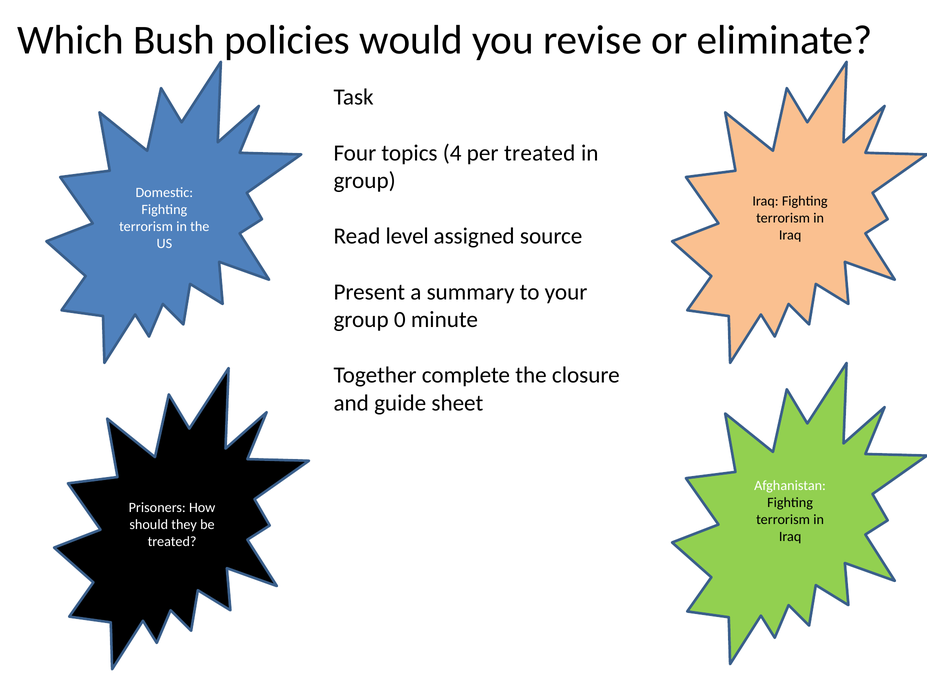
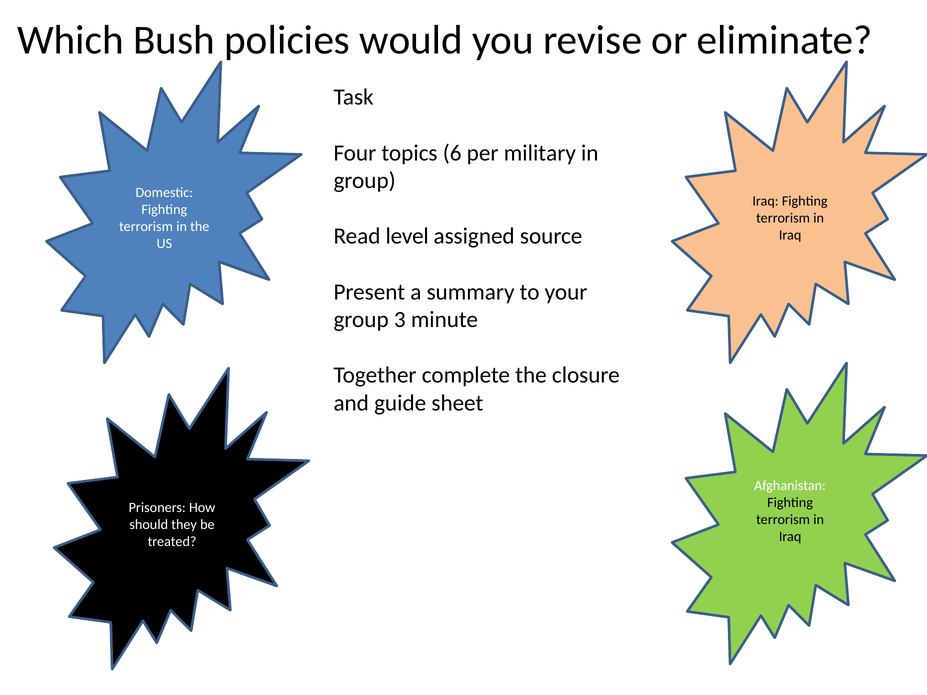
4: 4 -> 6
per treated: treated -> military
0: 0 -> 3
